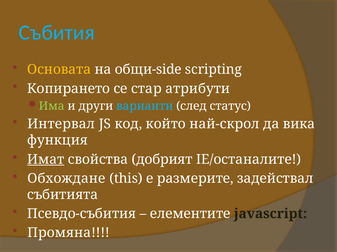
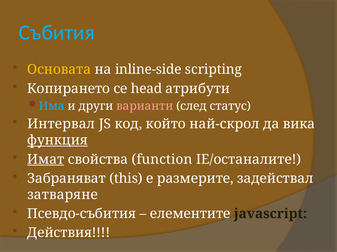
общи-side: общи-side -> inline-side
стар: стар -> head
Има colour: light green -> light blue
варианти colour: light blue -> pink
функция underline: none -> present
добрият: добрият -> function
Обхождане: Обхождане -> Забраняват
събитията: събитията -> затваряне
Промяна: Промяна -> Действия
